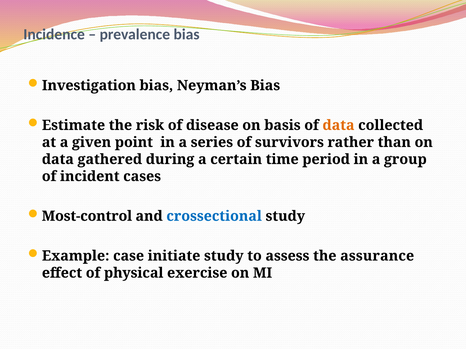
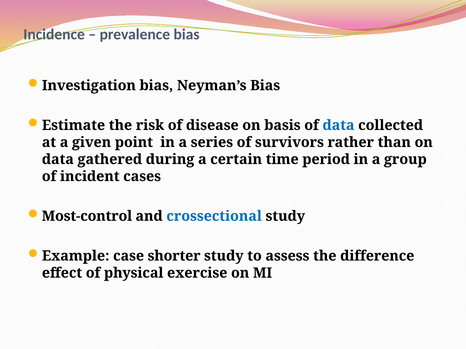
data at (339, 125) colour: orange -> blue
initiate: initiate -> shorter
assurance: assurance -> difference
